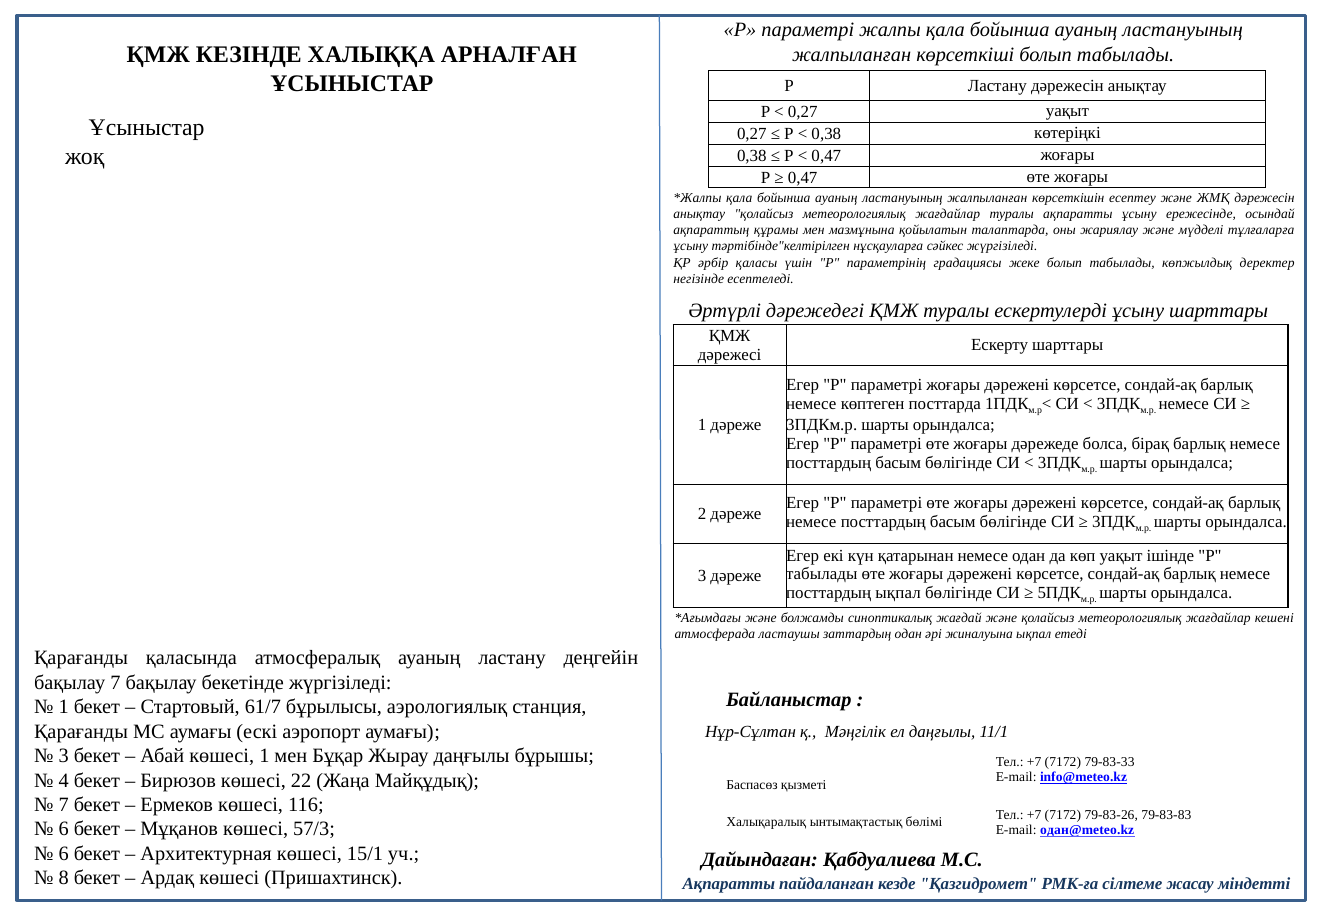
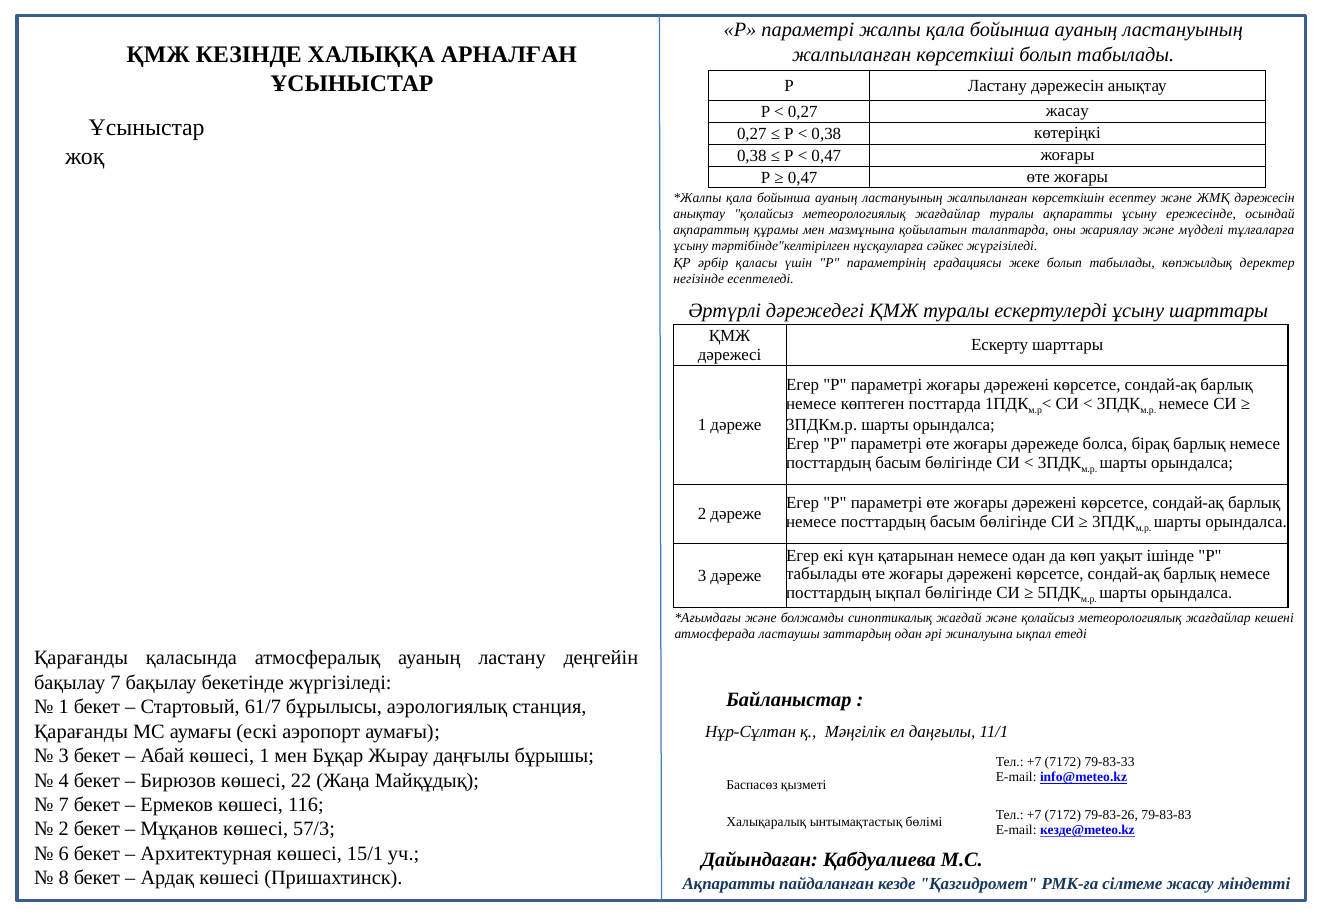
0,27 уақыт: уақыт -> жасау
6 at (64, 829): 6 -> 2
одан@meteo.kz: одан@meteo.kz -> кезде@meteo.kz
